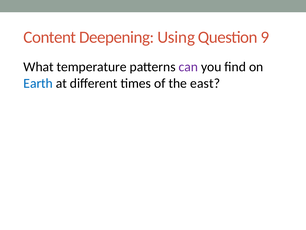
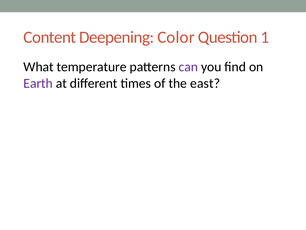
Using: Using -> Color
9: 9 -> 1
Earth colour: blue -> purple
